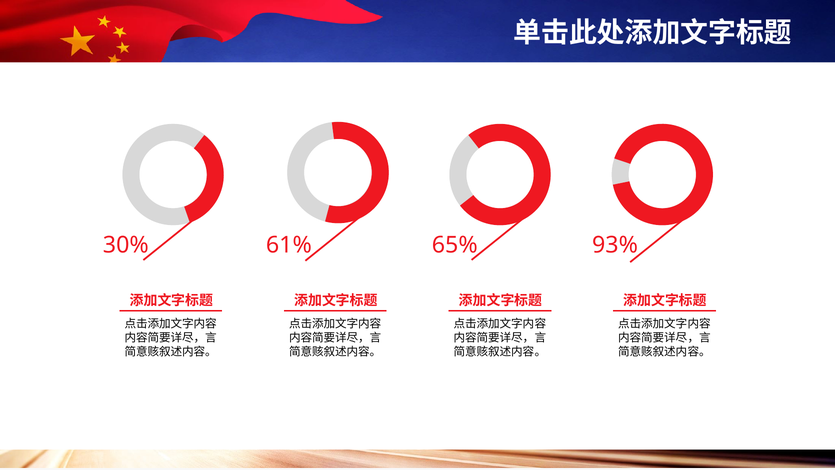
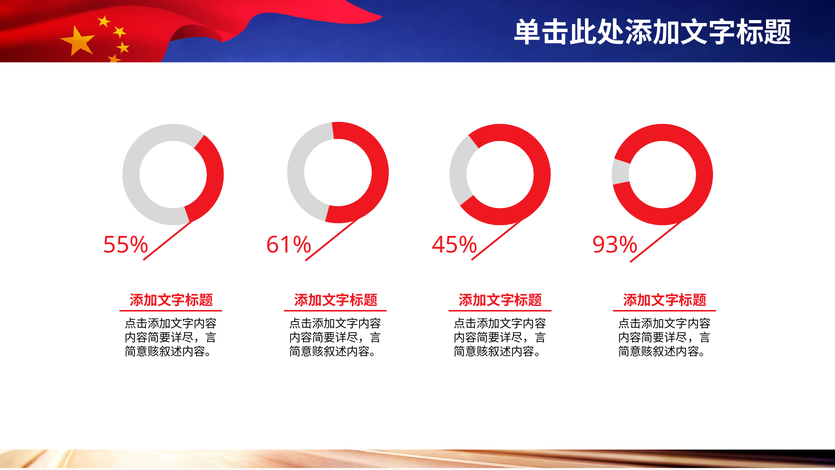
30%: 30% -> 55%
65%: 65% -> 45%
